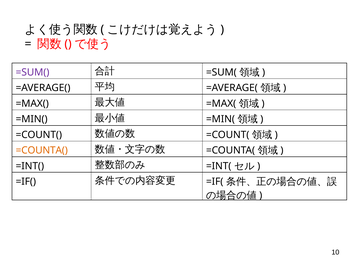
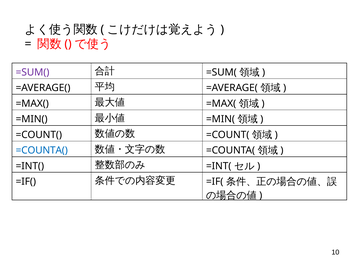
=COUNTA( at (42, 151) colour: orange -> blue
